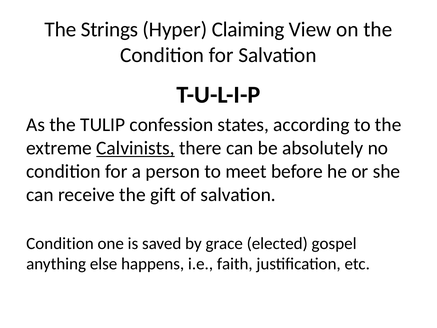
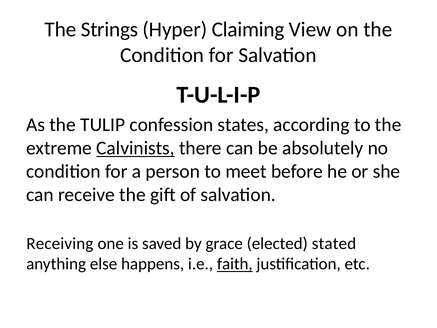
Condition at (60, 243): Condition -> Receiving
gospel: gospel -> stated
faith underline: none -> present
